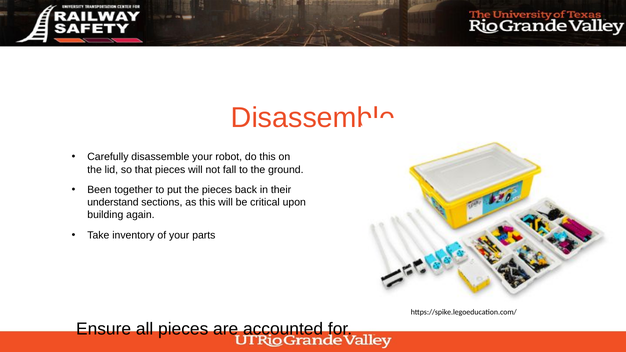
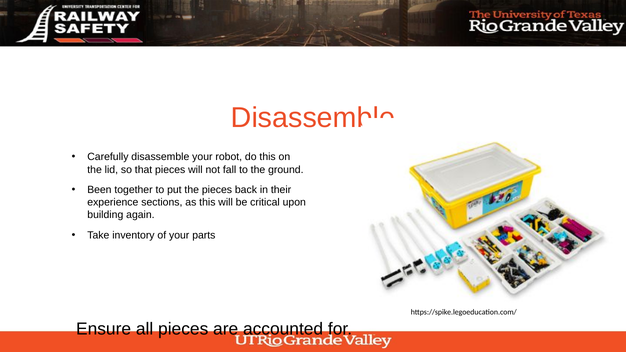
understand: understand -> experience
